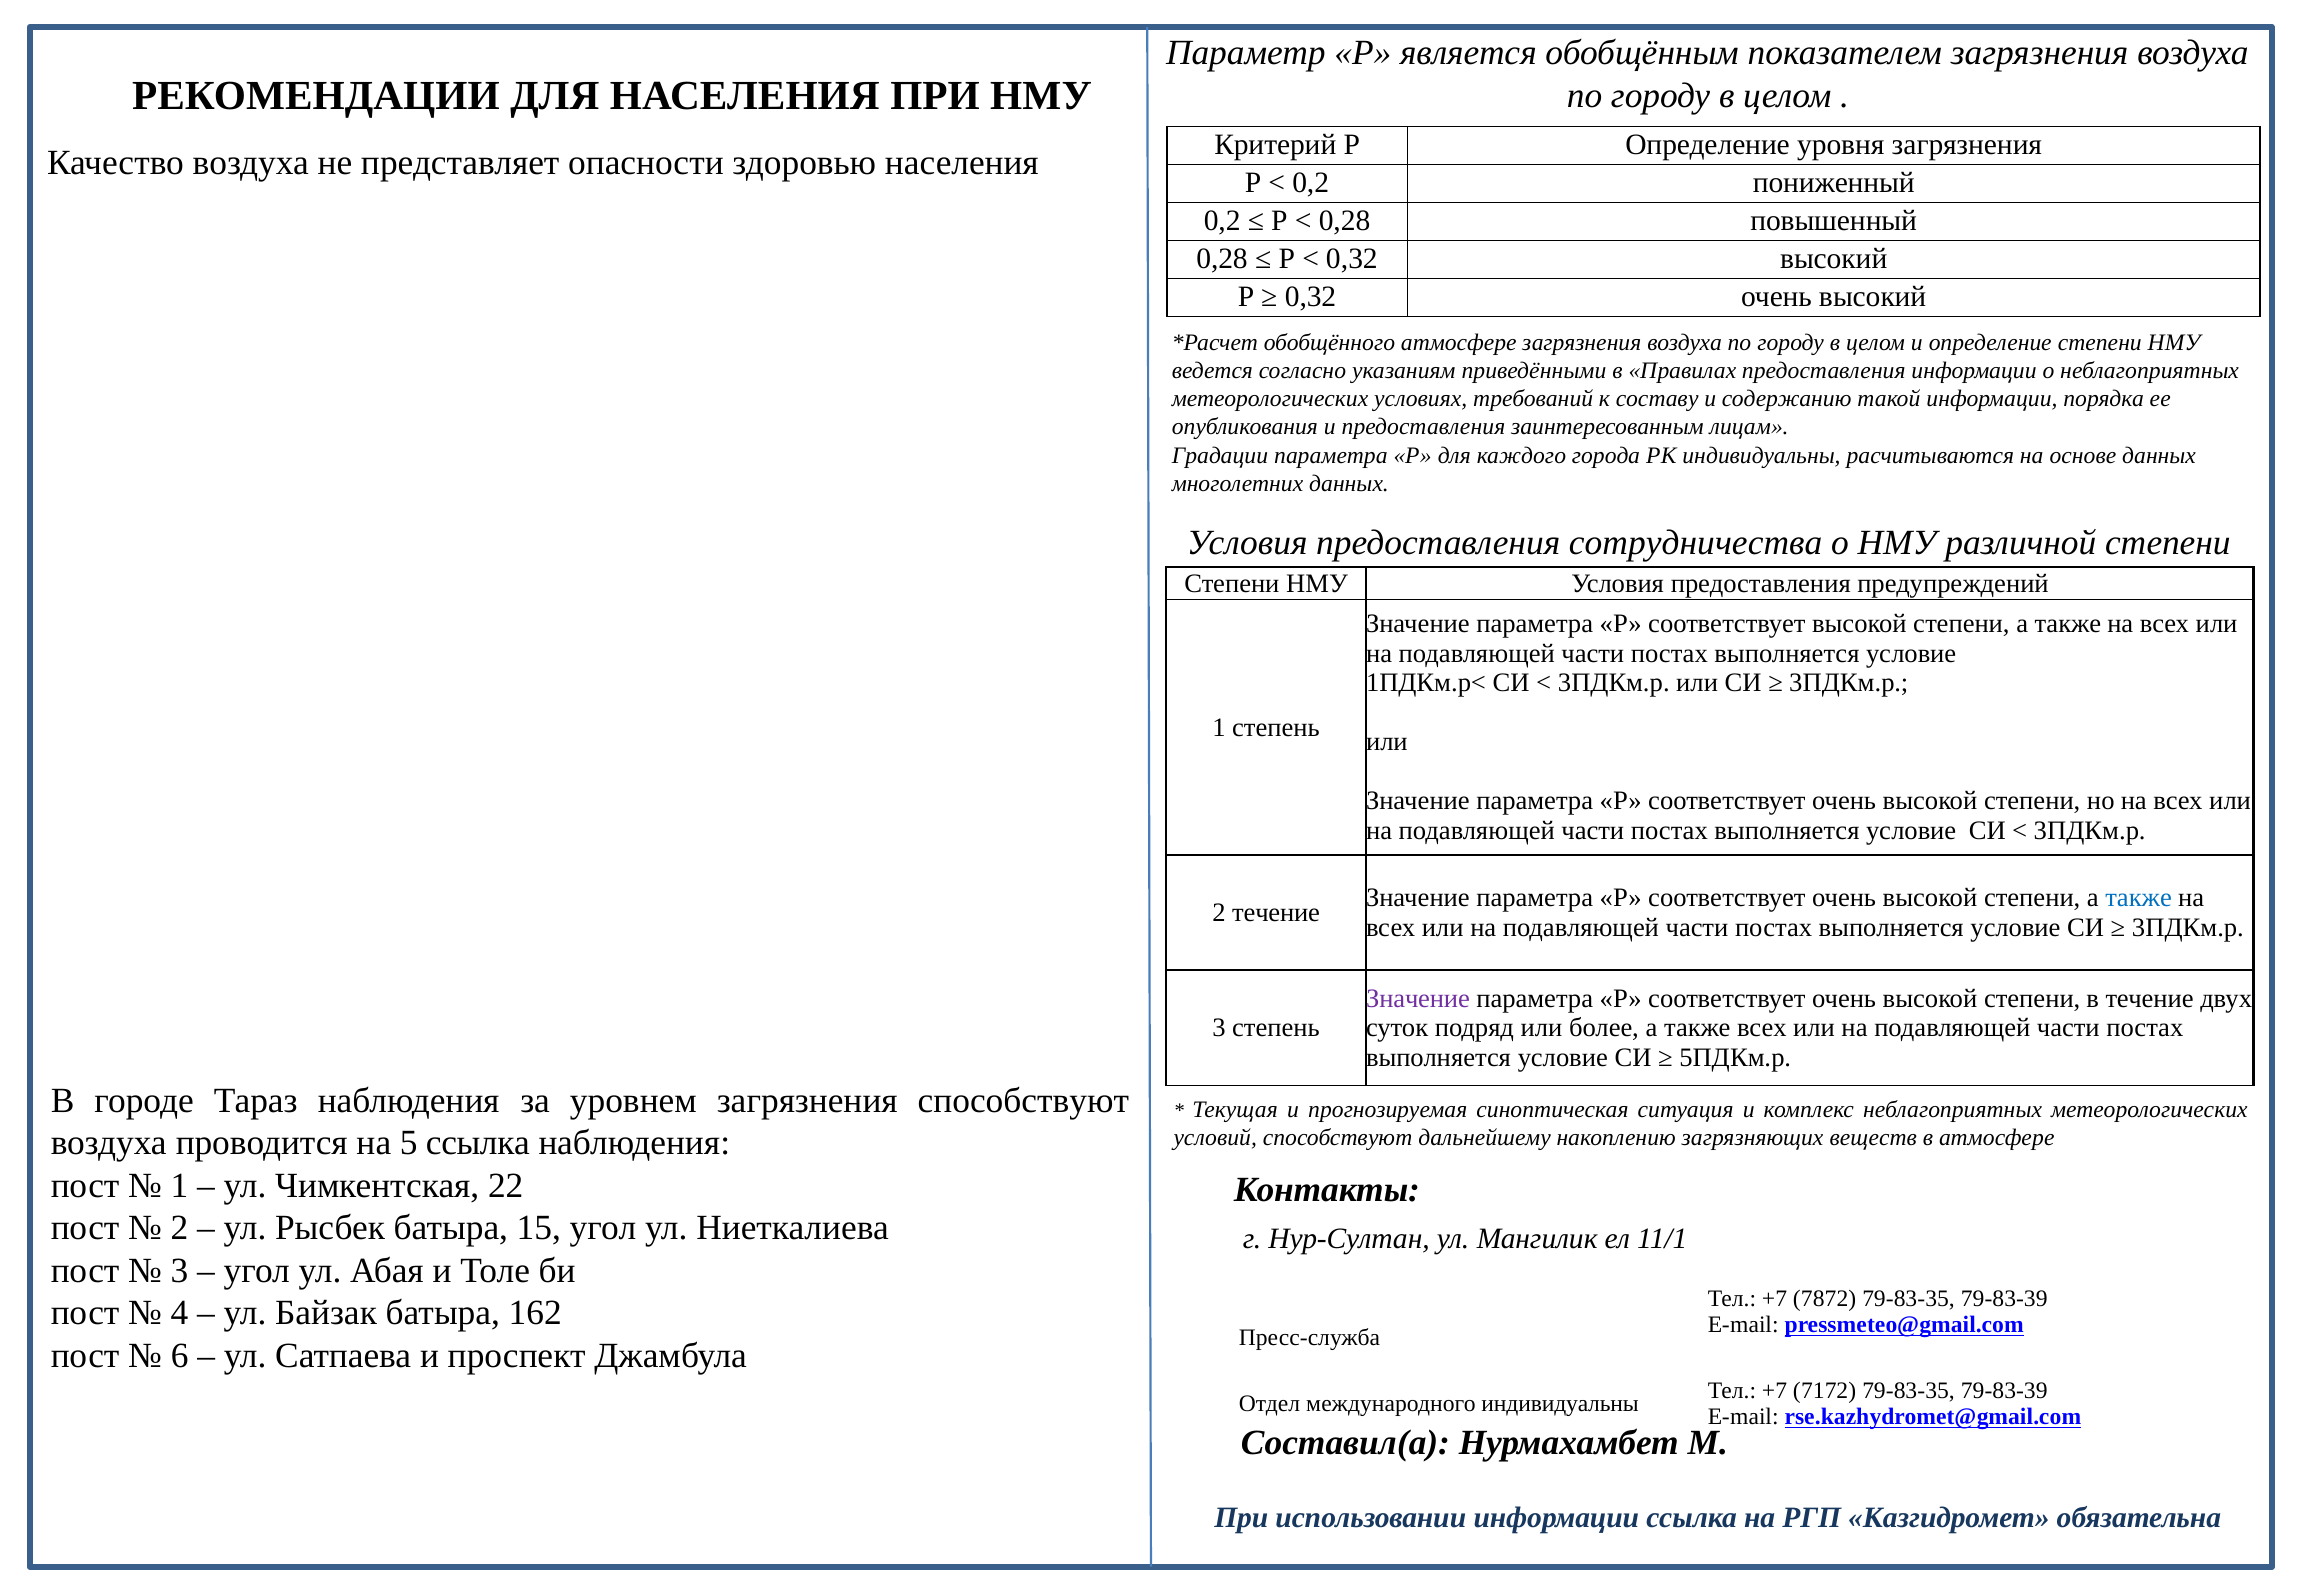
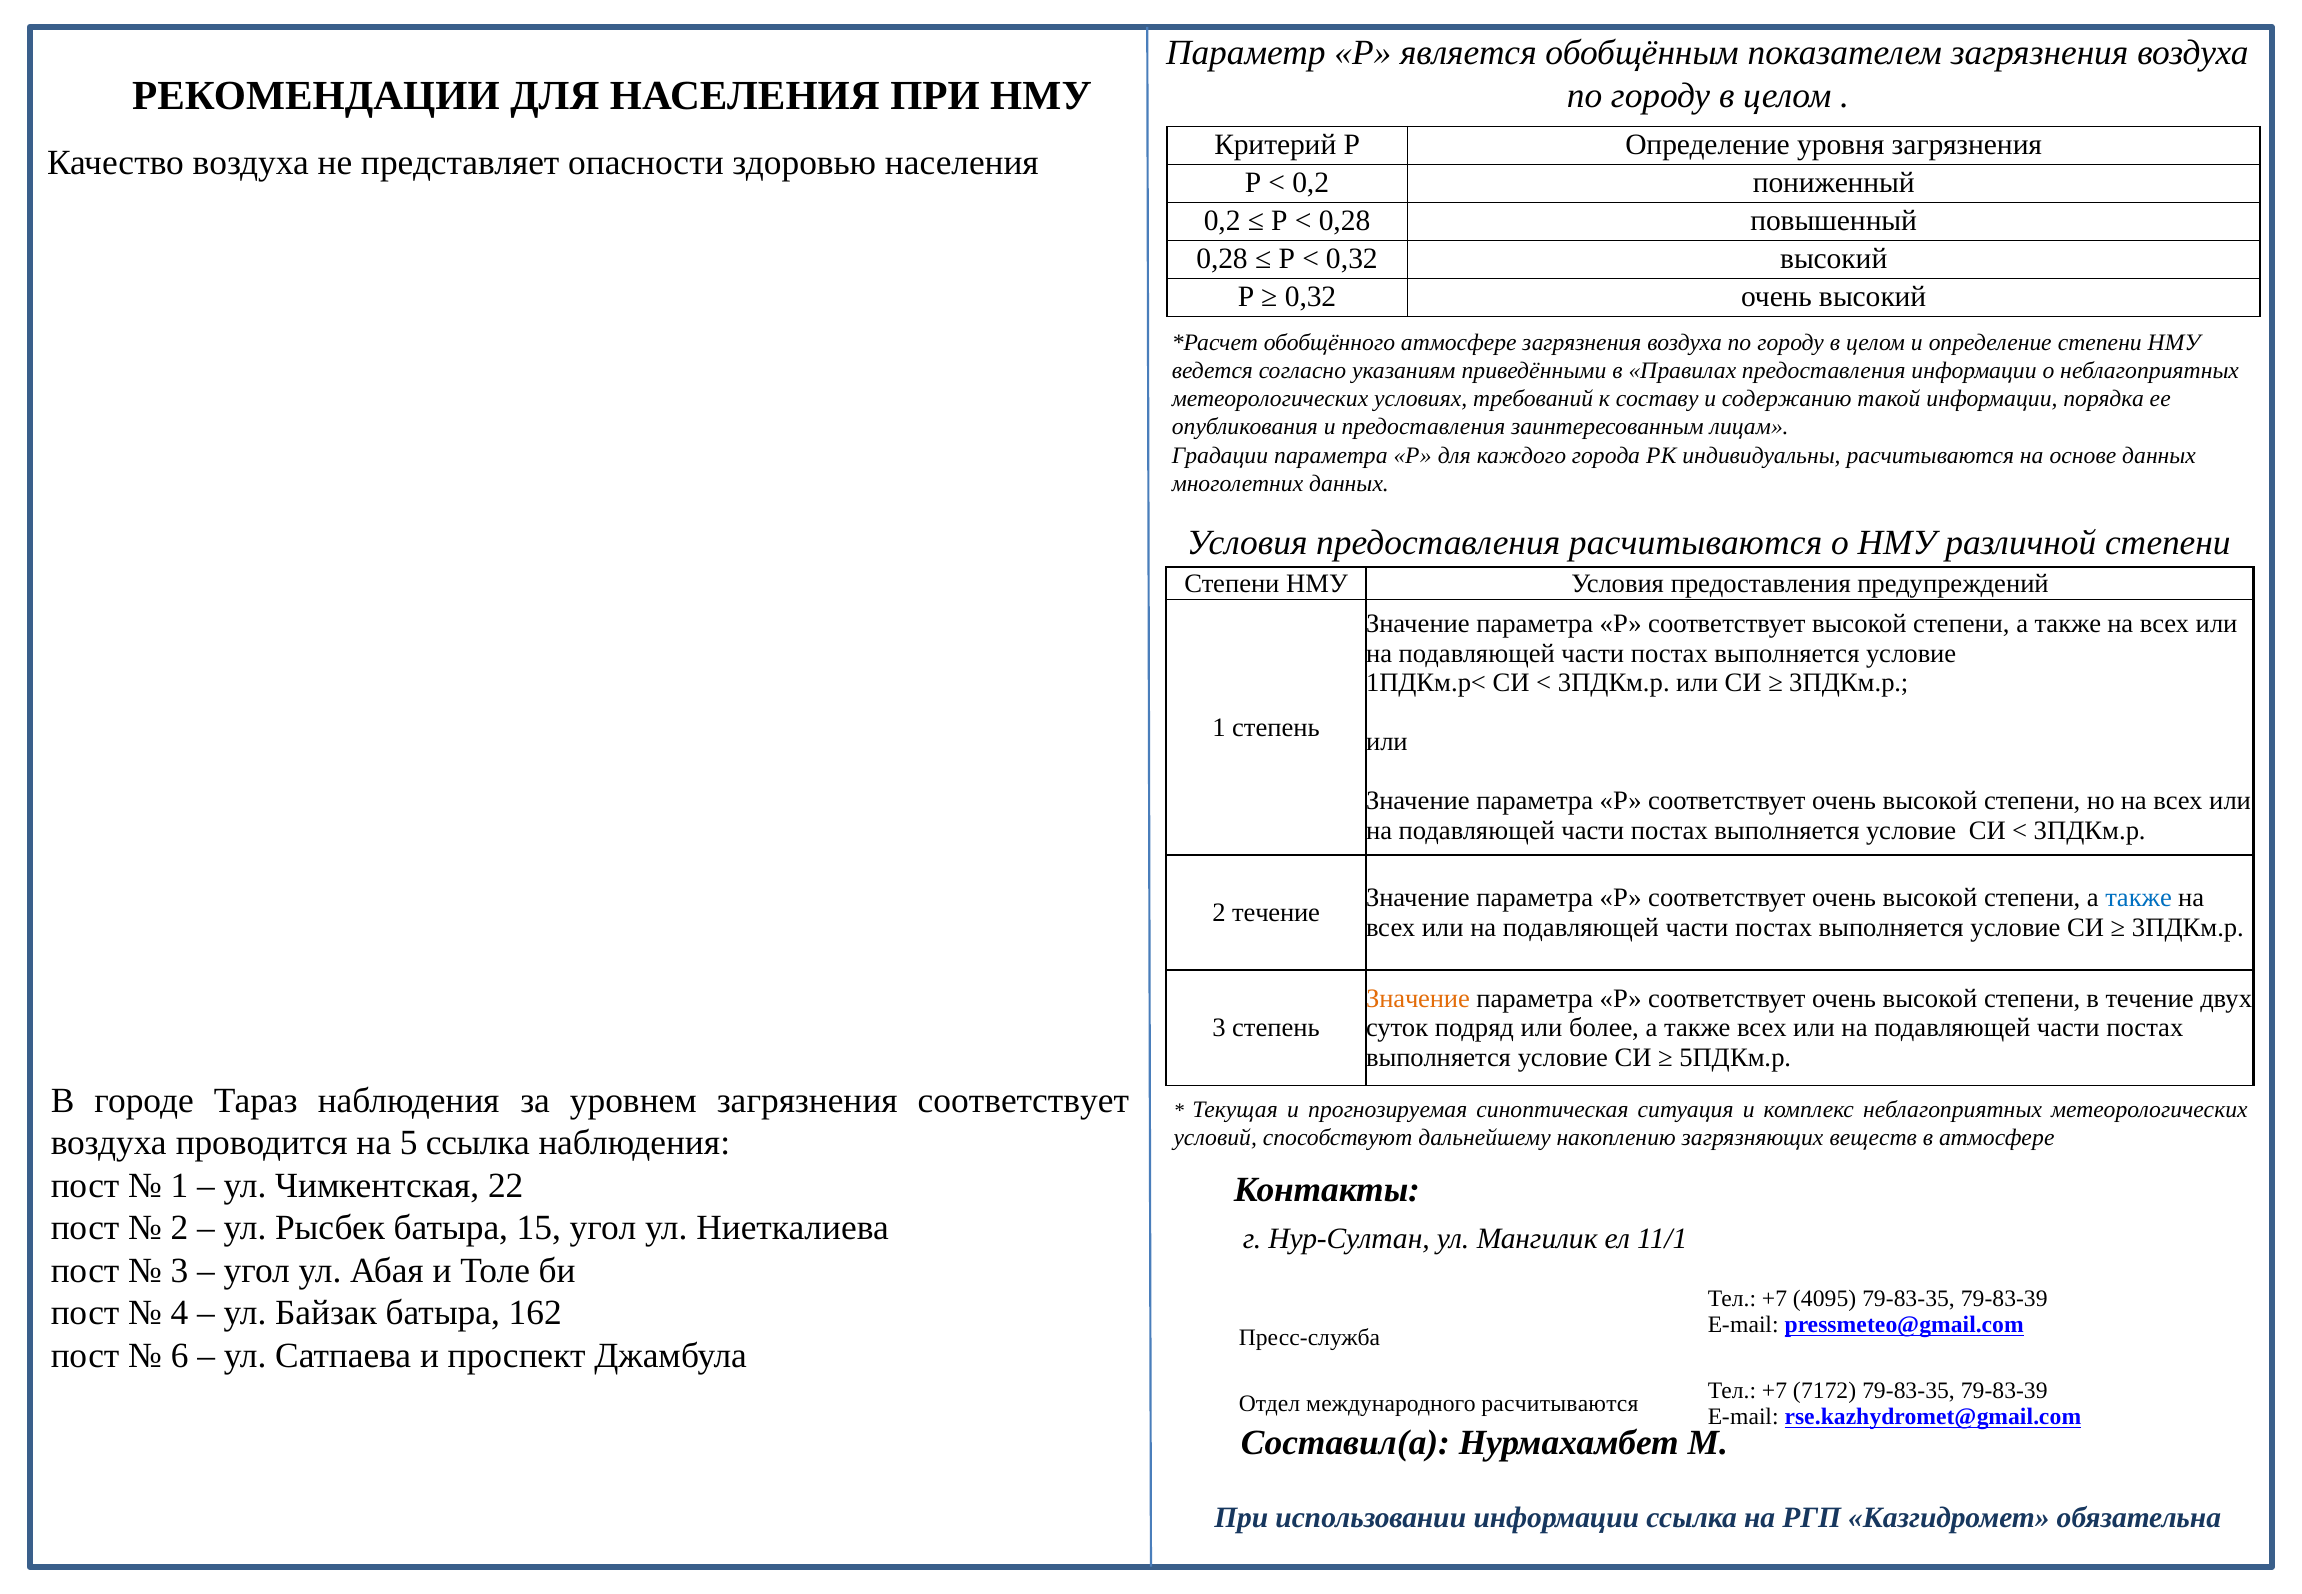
предоставления сотрудничества: сотрудничества -> расчитываются
Значение at (1418, 998) colour: purple -> orange
загрязнения способствуют: способствуют -> соответствует
7872: 7872 -> 4095
международного индивидуальны: индивидуальны -> расчитываются
